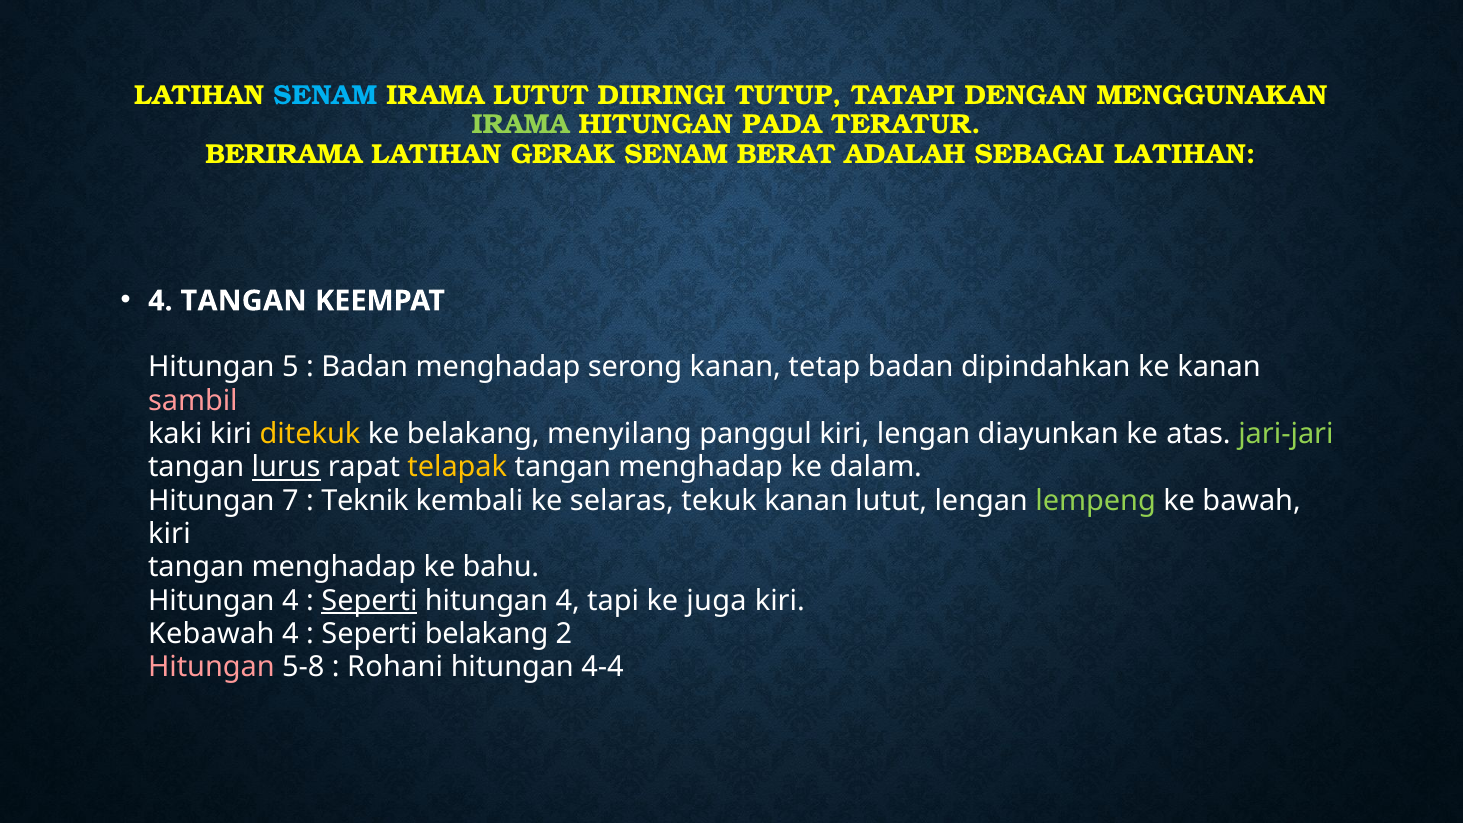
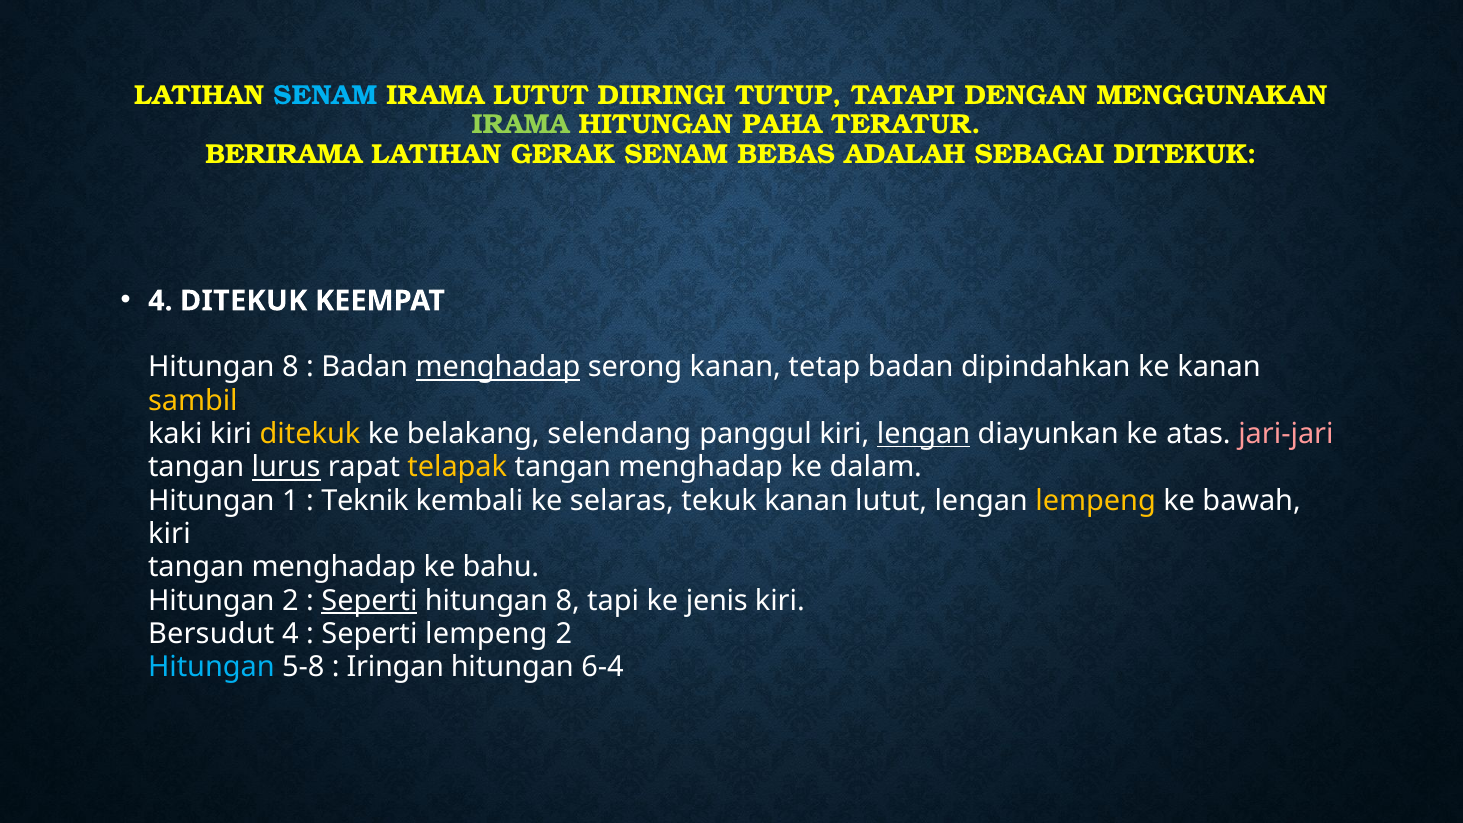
PADA: PADA -> PAHA
BERAT: BERAT -> BEBAS
SEBAGAI LATIHAN: LATIHAN -> DITEKUK
4 TANGAN: TANGAN -> DITEKUK
5 at (290, 367): 5 -> 8
menghadap at (498, 367) underline: none -> present
sambil colour: pink -> yellow
menyilang: menyilang -> selendang
lengan at (924, 434) underline: none -> present
jari-jari colour: light green -> pink
7: 7 -> 1
lempeng at (1096, 501) colour: light green -> yellow
4 at (290, 601): 4 -> 2
4 at (568, 601): 4 -> 8
juga: juga -> jenis
Kebawah: Kebawah -> Bersudut
Seperti belakang: belakang -> lempeng
Hitungan at (211, 667) colour: pink -> light blue
Rohani: Rohani -> Iringan
4-4: 4-4 -> 6-4
